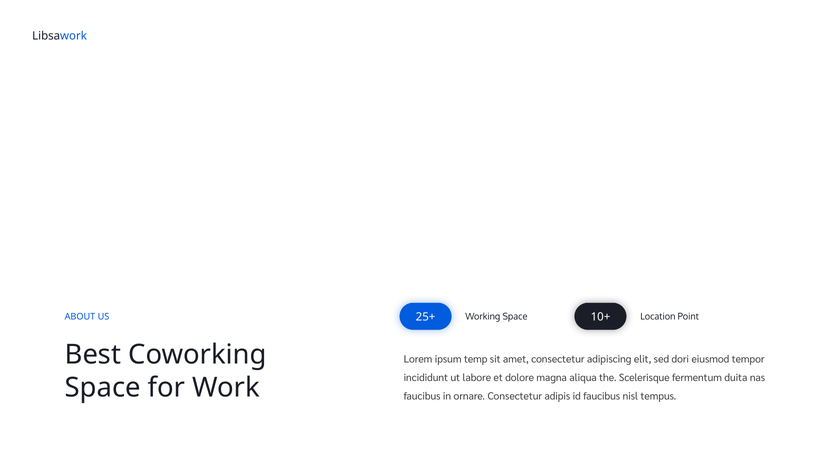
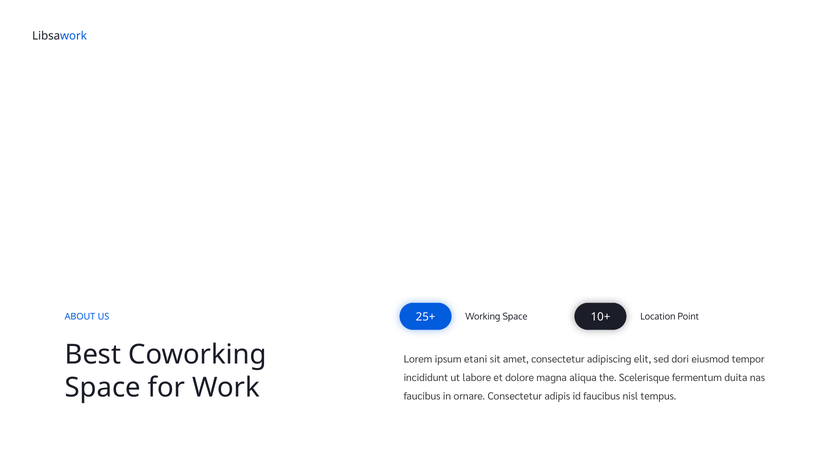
temp: temp -> etani
